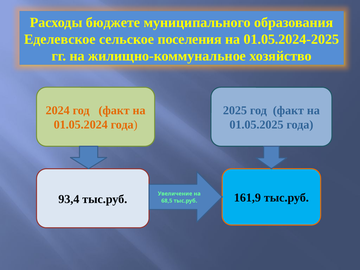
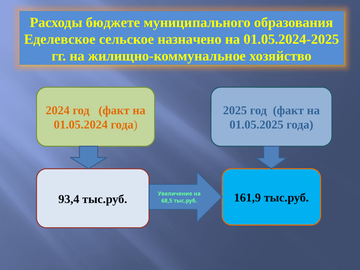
поселения: поселения -> назначено
